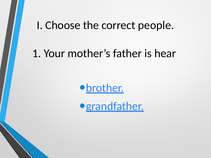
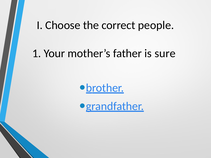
hear: hear -> sure
